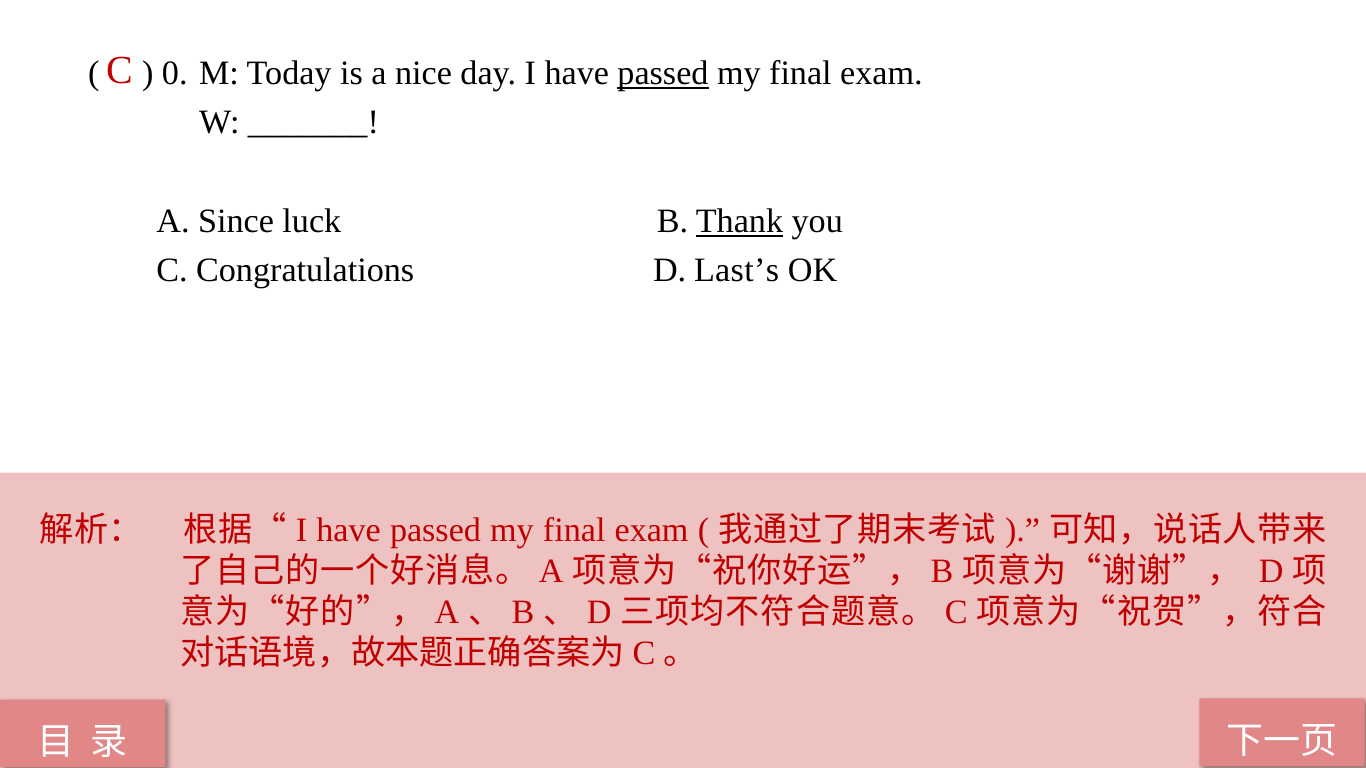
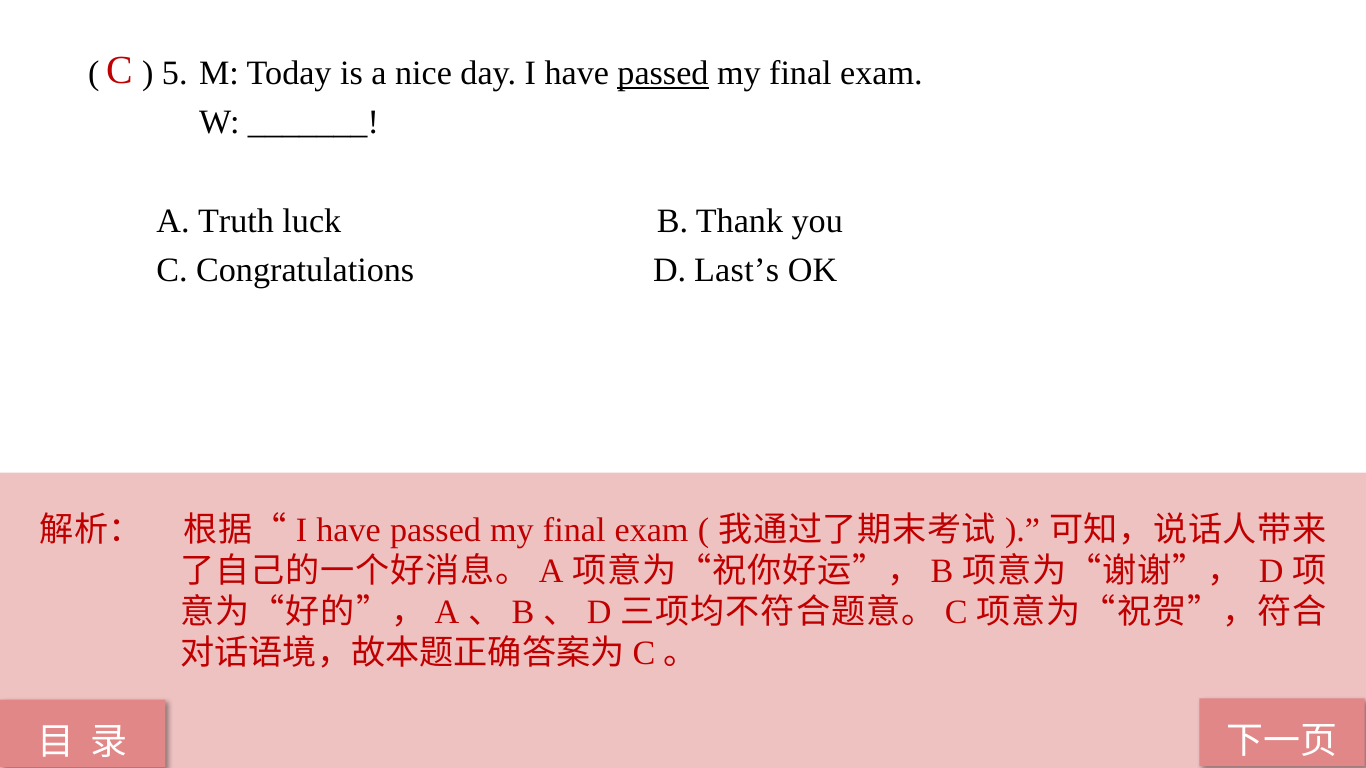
0: 0 -> 5
Since: Since -> Truth
Thank underline: present -> none
